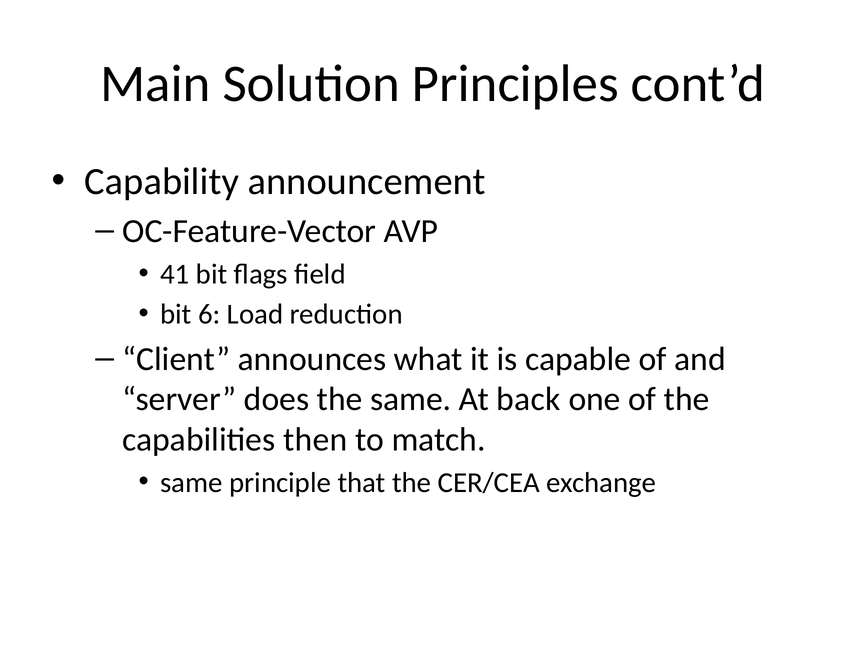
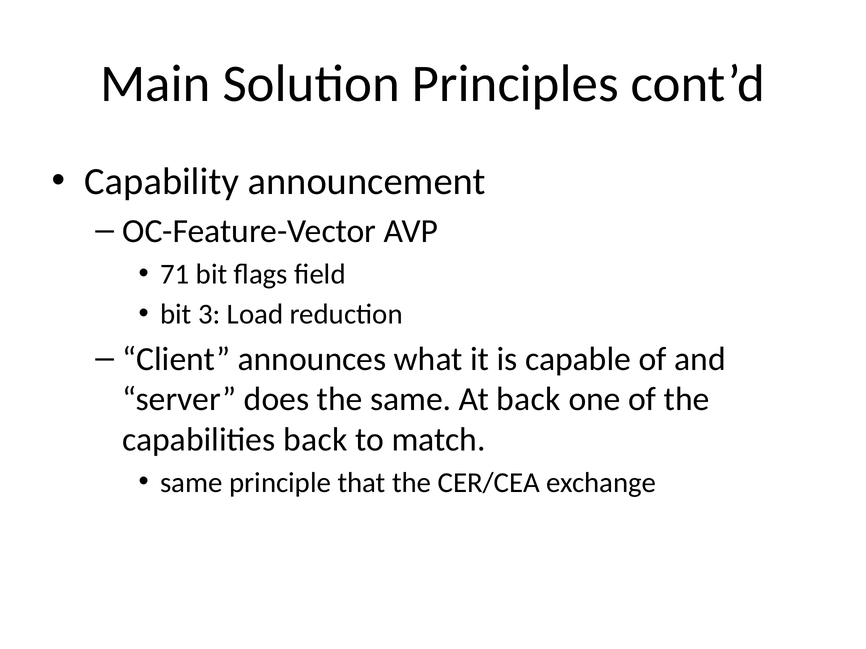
41: 41 -> 71
6: 6 -> 3
capabilities then: then -> back
